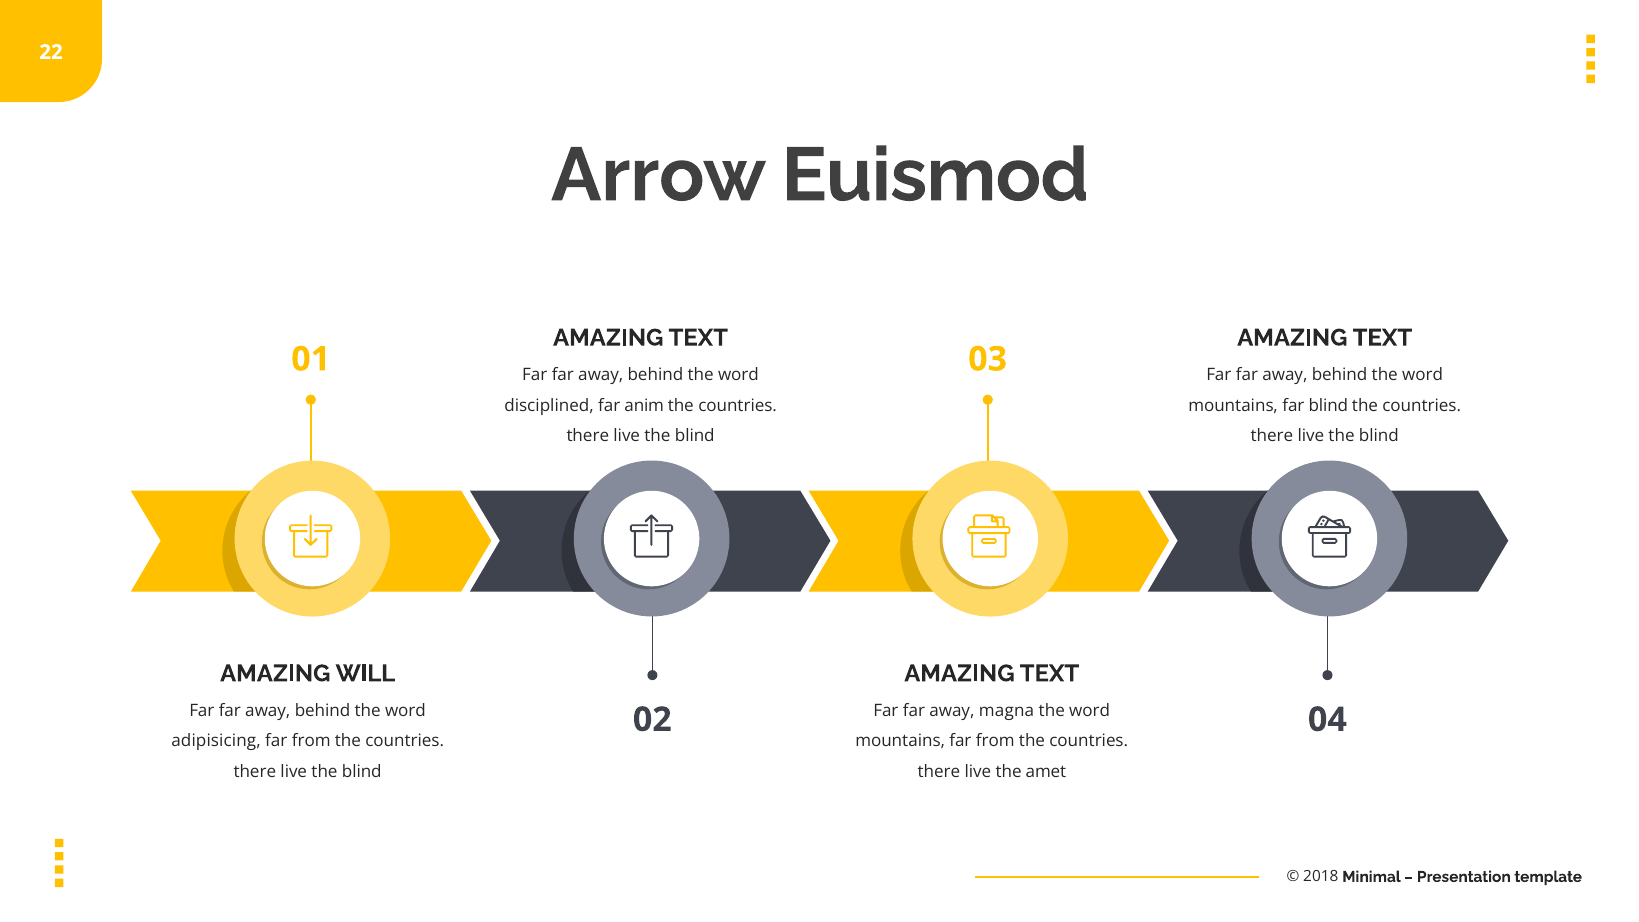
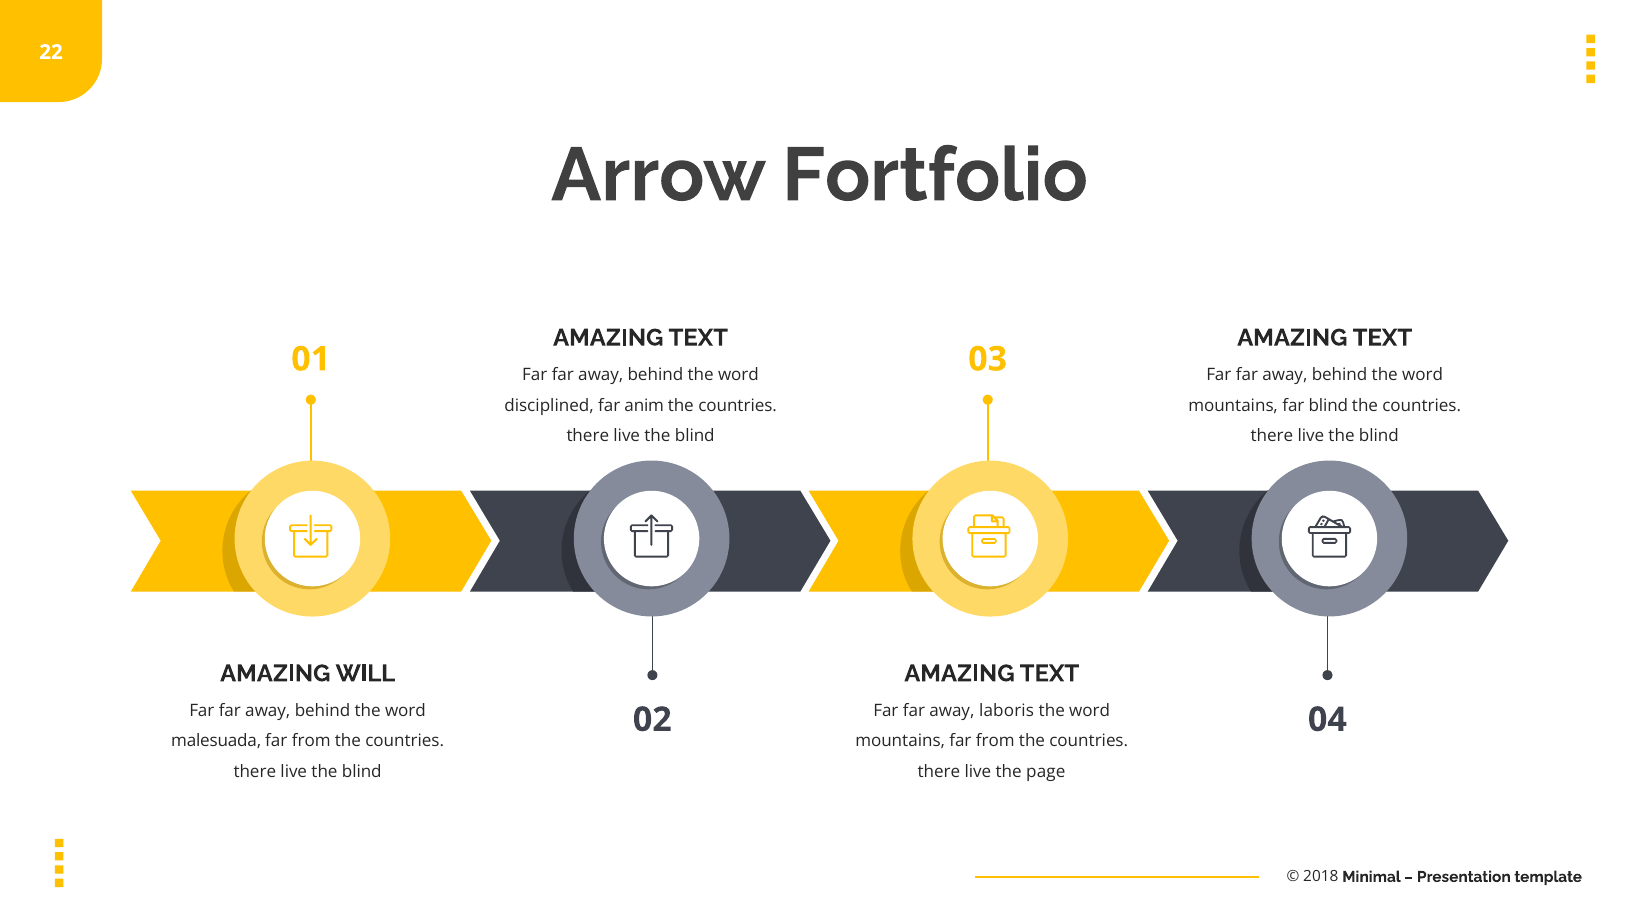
Euismod: Euismod -> Fortfolio
magna: magna -> laboris
adipisicing: adipisicing -> malesuada
amet: amet -> page
